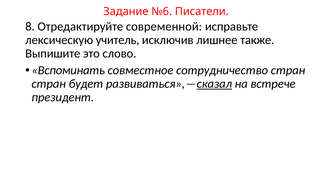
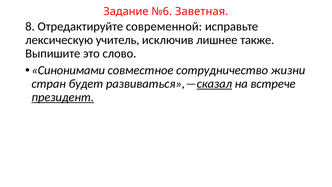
Писатели: Писатели -> Заветная
Вспоминать: Вспоминать -> Синонимами
сотрудничество стран: стран -> жизни
президент underline: none -> present
